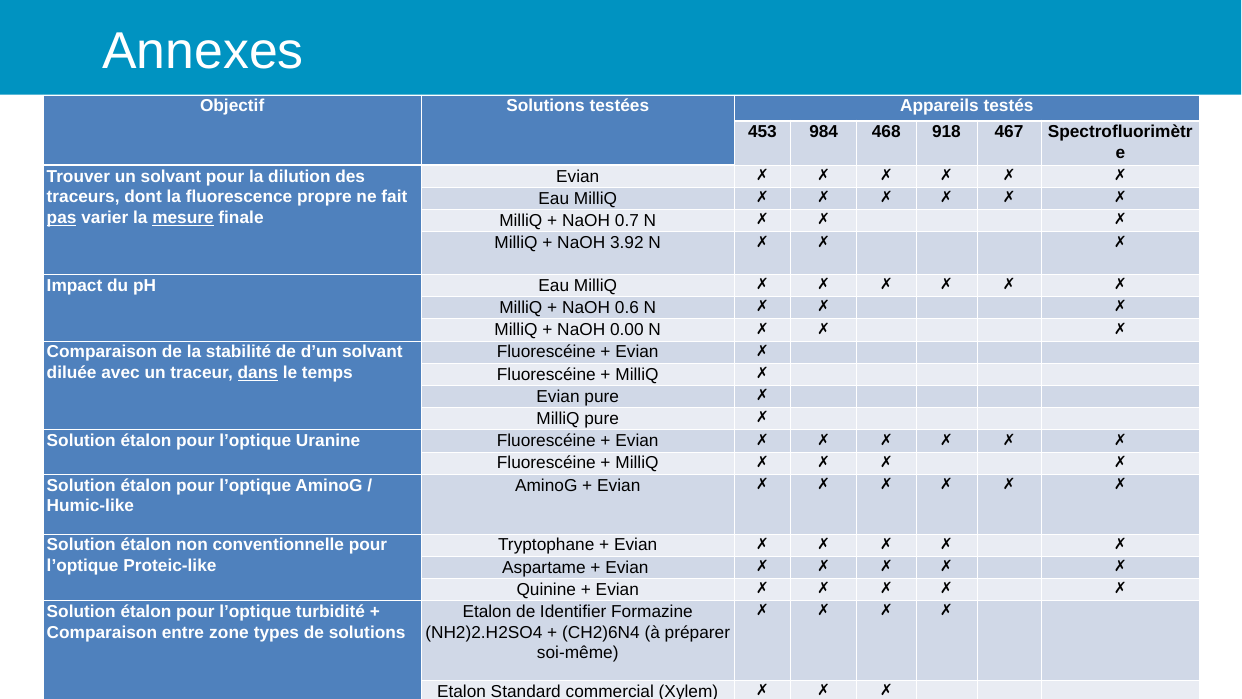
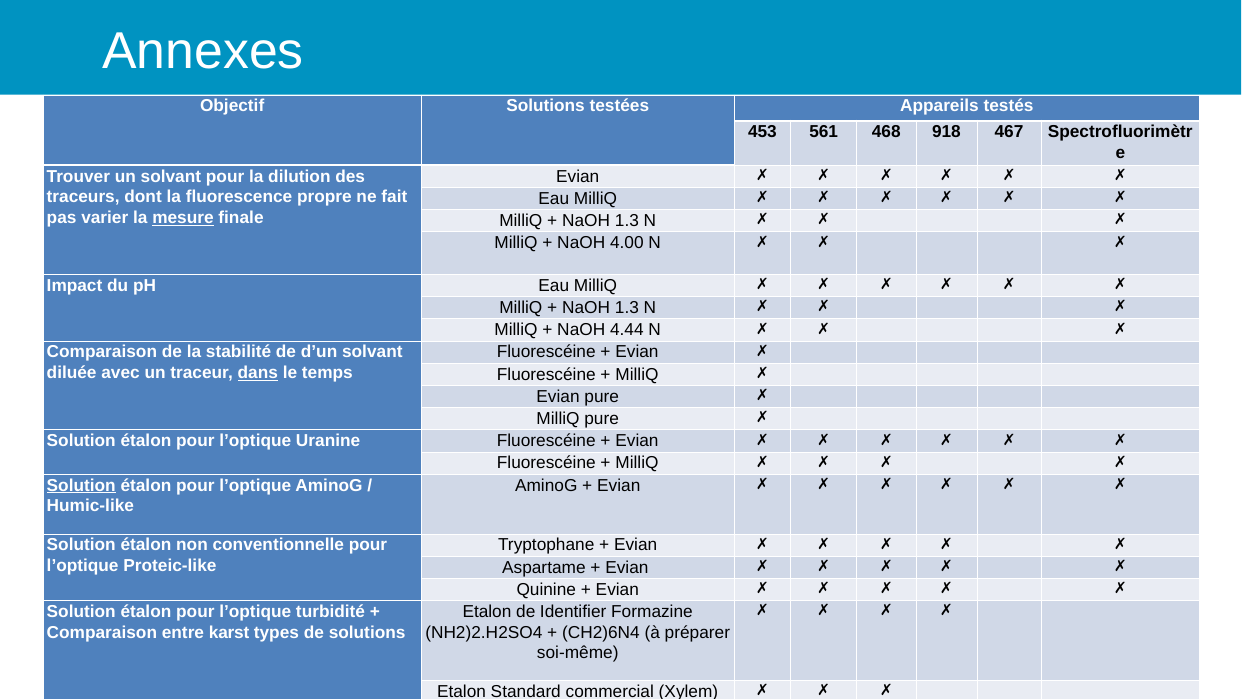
984: 984 -> 561
pas underline: present -> none
0.7 at (627, 221): 0.7 -> 1.3
3.92: 3.92 -> 4.00
0.6 at (627, 308): 0.6 -> 1.3
0.00: 0.00 -> 4.44
Solution at (81, 485) underline: none -> present
zone: zone -> karst
